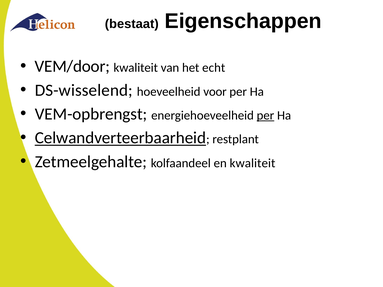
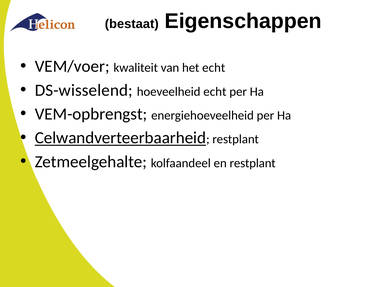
VEM/door: VEM/door -> VEM/voer
hoeveelheid voor: voor -> echt
per at (265, 116) underline: present -> none
en kwaliteit: kwaliteit -> restplant
